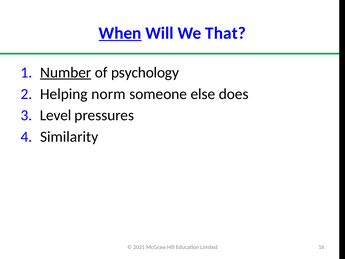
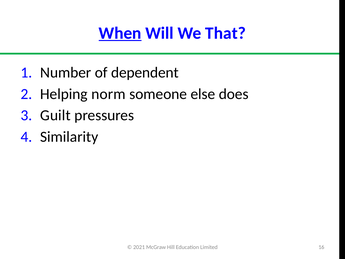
Number underline: present -> none
psychology: psychology -> dependent
Level: Level -> Guilt
